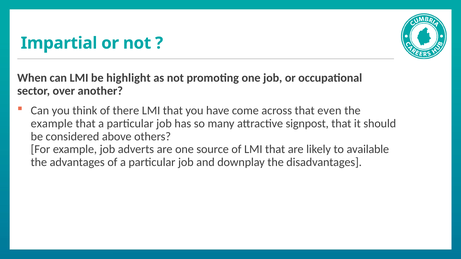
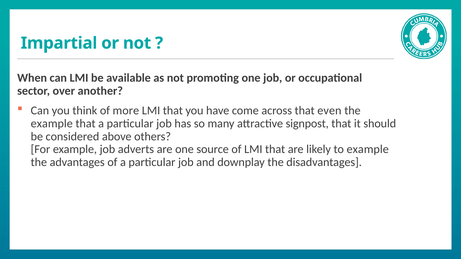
highlight: highlight -> available
there: there -> more
to available: available -> example
